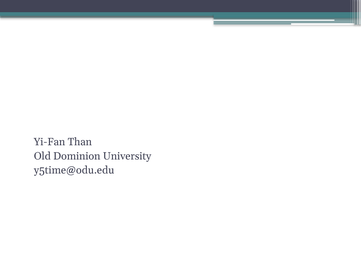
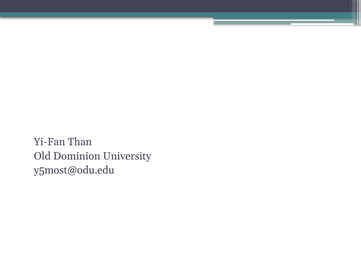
y5time@odu.edu: y5time@odu.edu -> y5most@odu.edu
